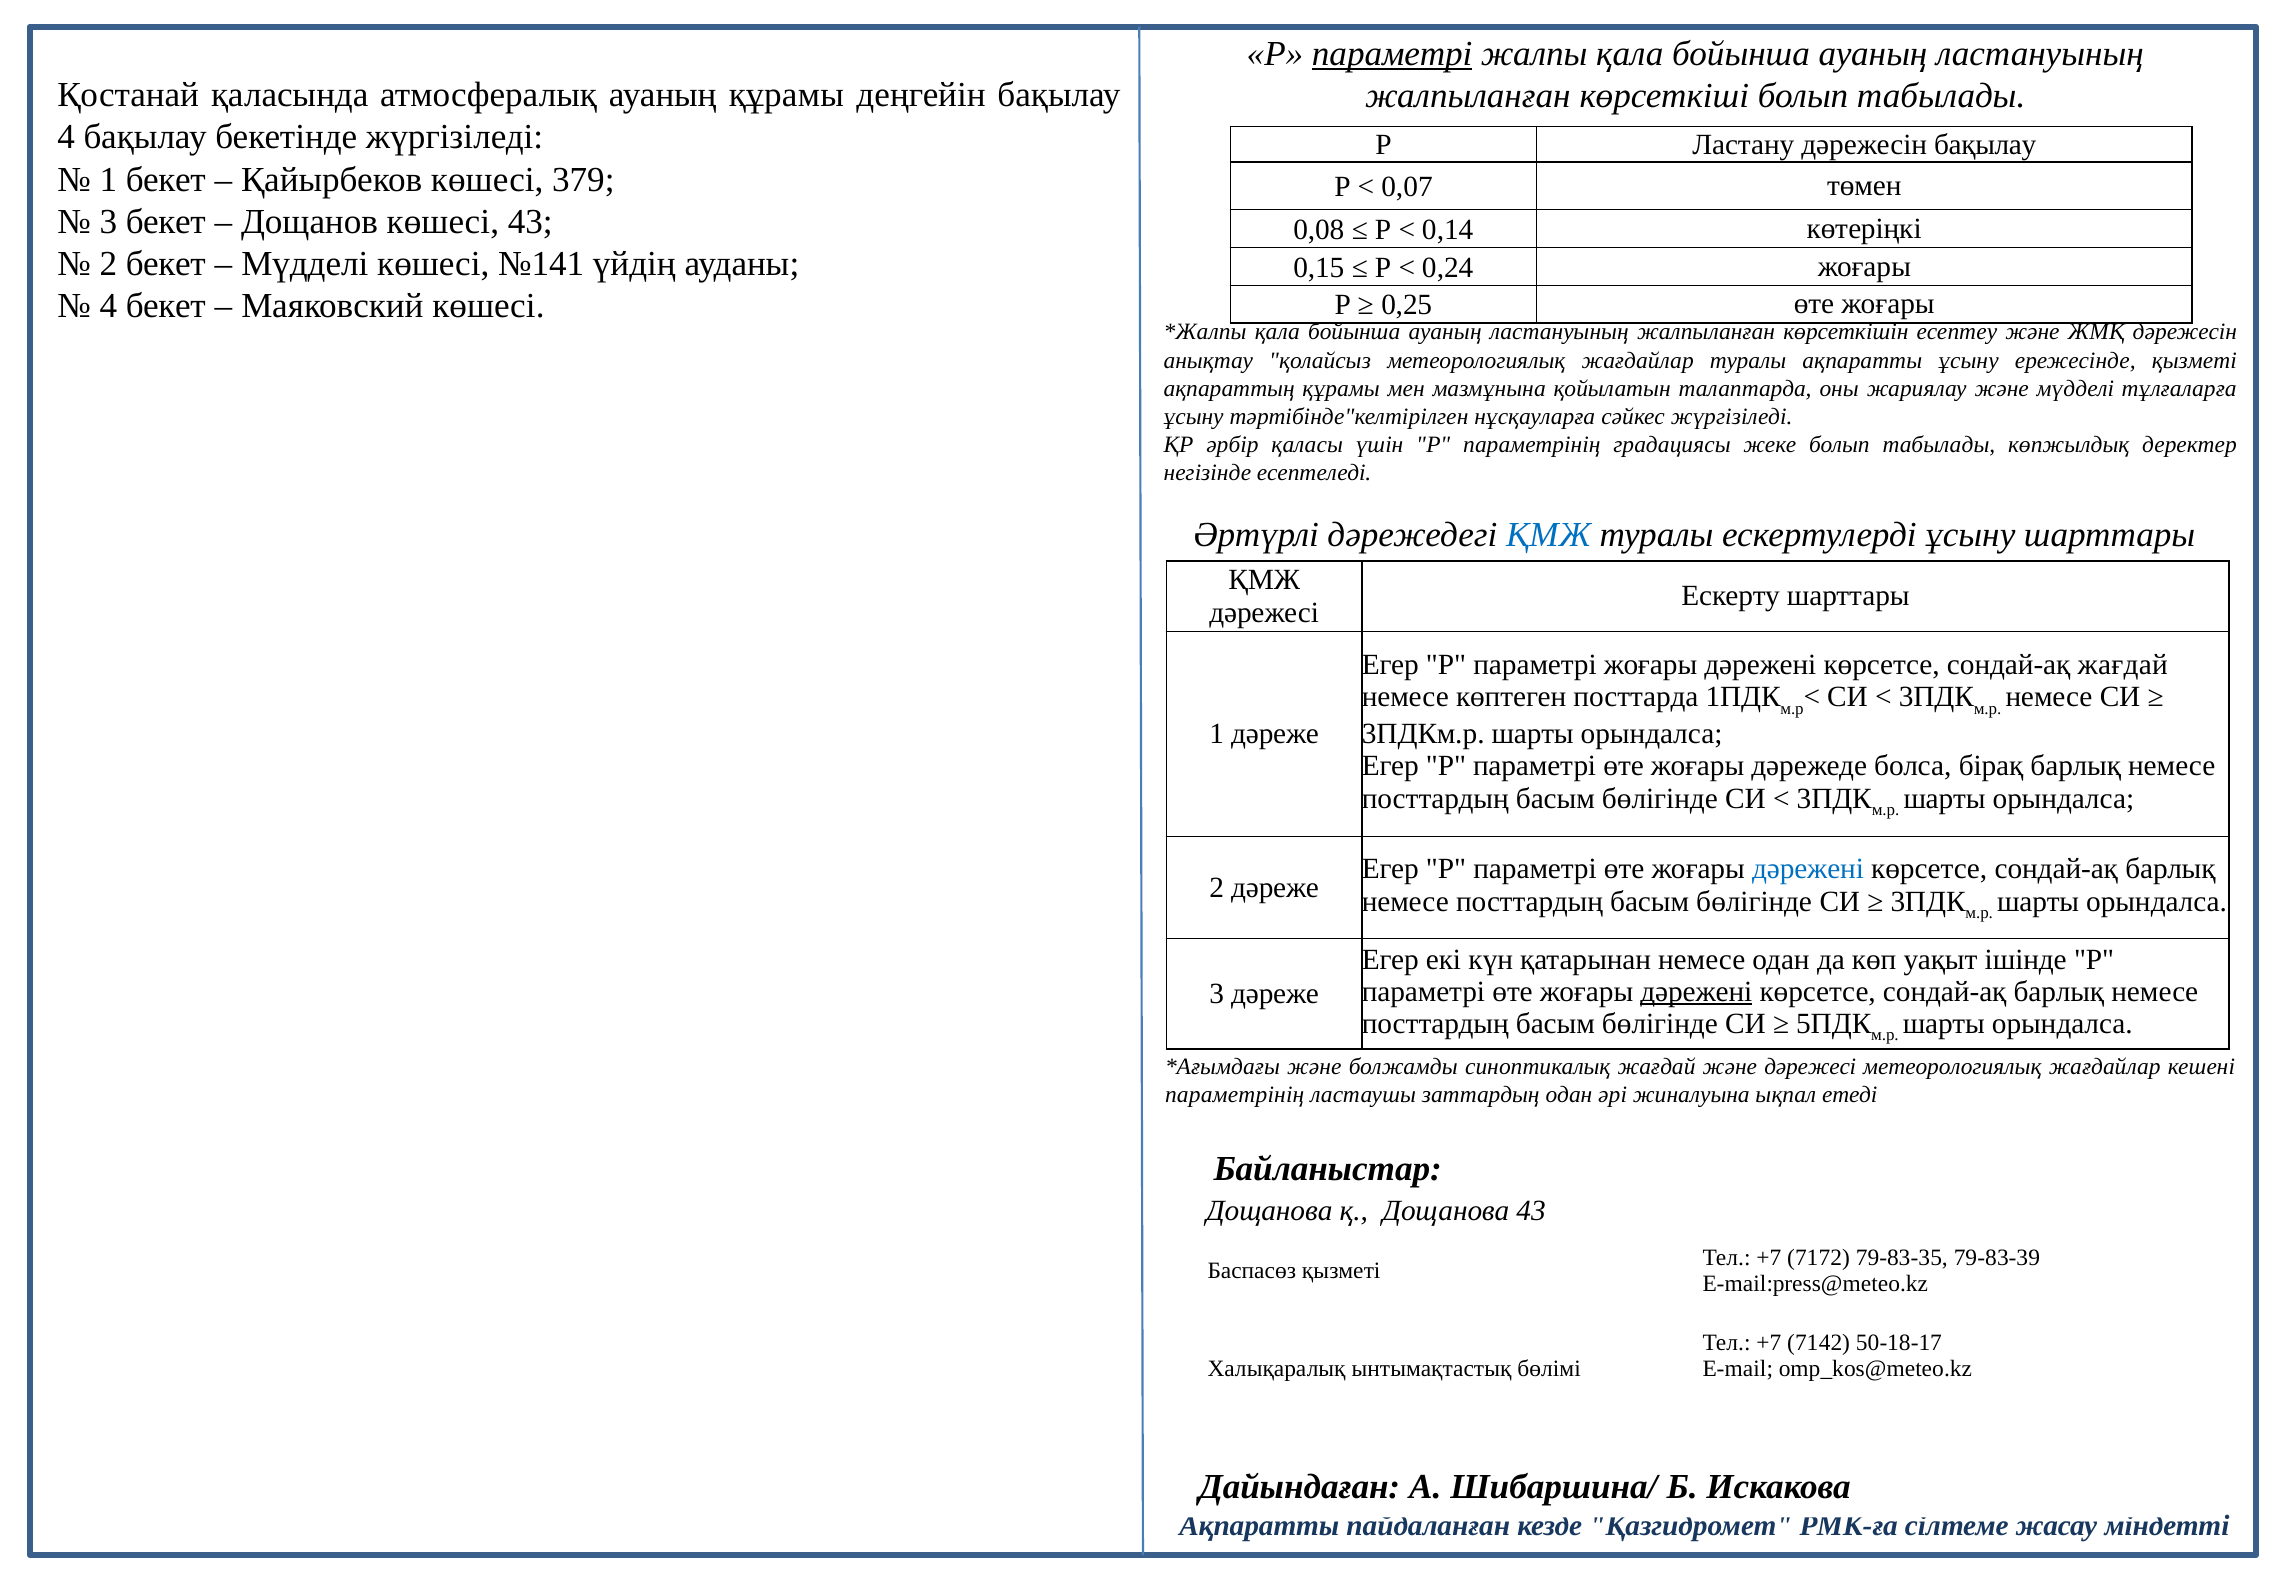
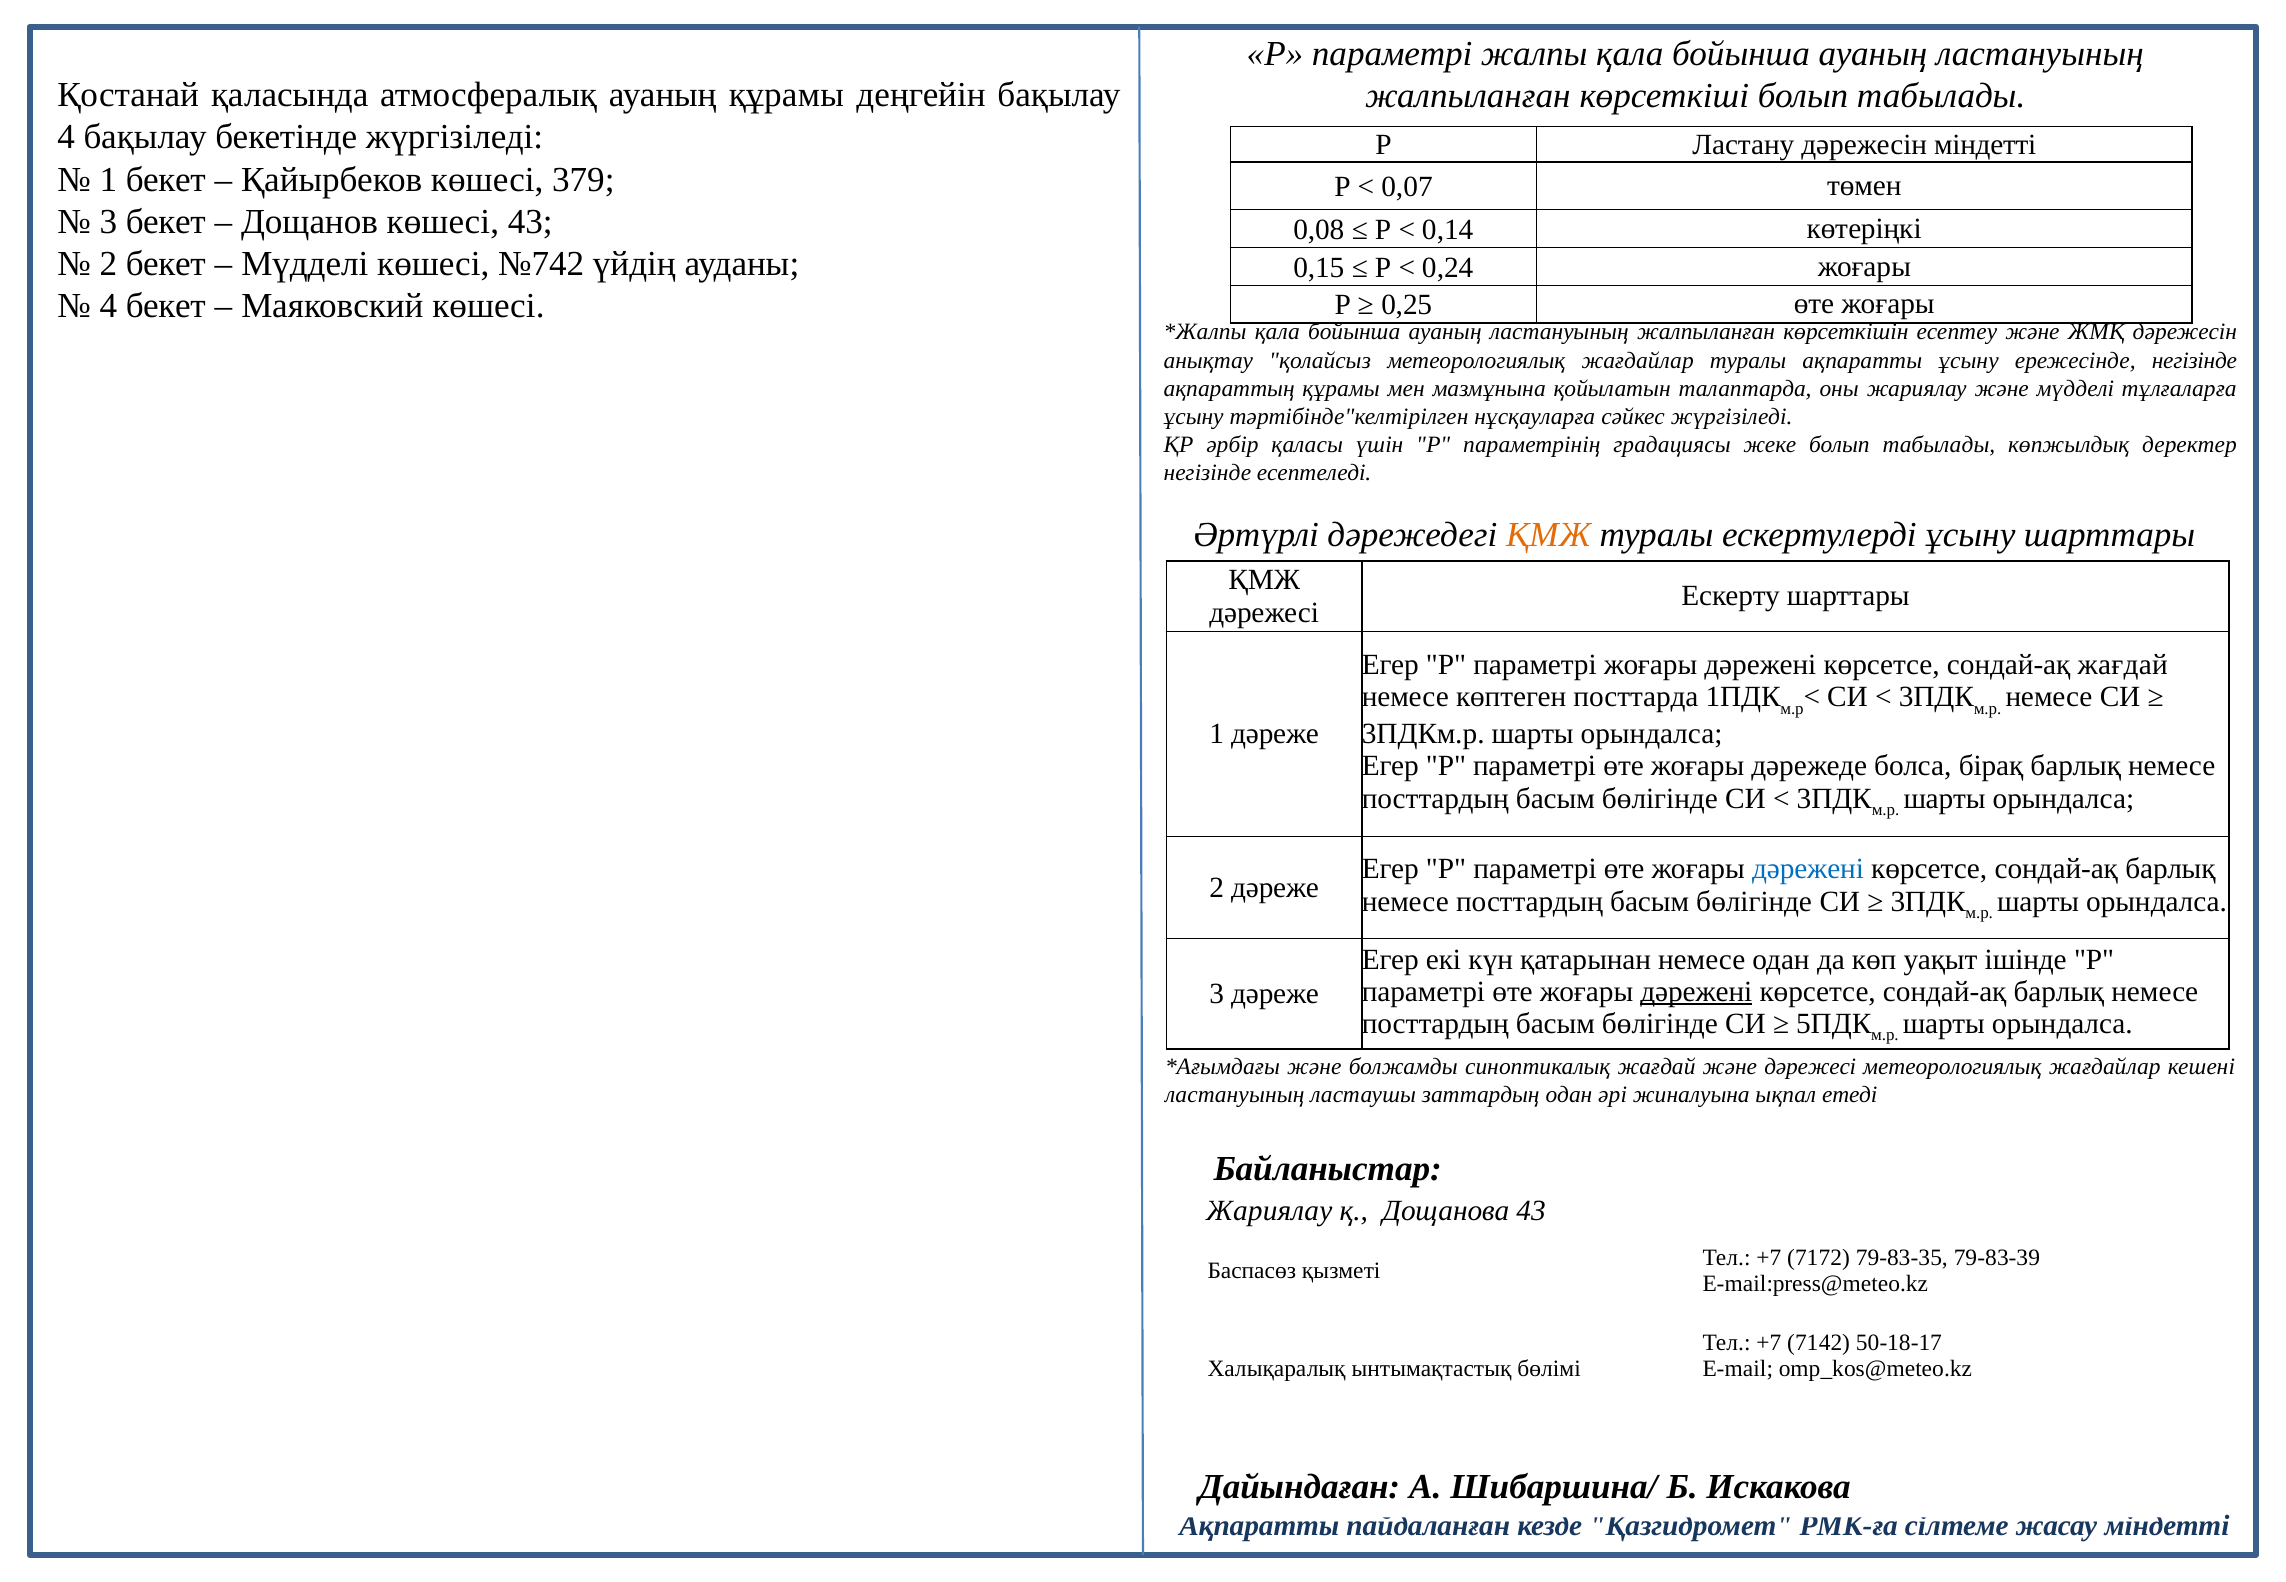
параметрі at (1392, 54) underline: present -> none
дәрежесін бақылау: бақылау -> міндетті
№141: №141 -> №742
ережесінде қызметі: қызметі -> негізінде
ҚМЖ at (1549, 535) colour: blue -> orange
параметрінің at (1235, 1095): параметрінің -> ластануының
Дощанова at (1269, 1211): Дощанова -> Жариялау
